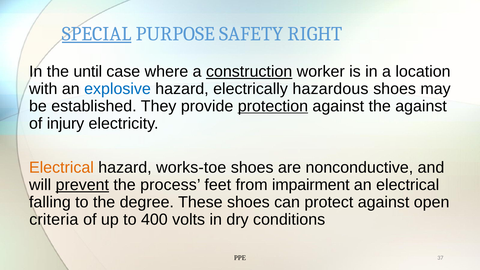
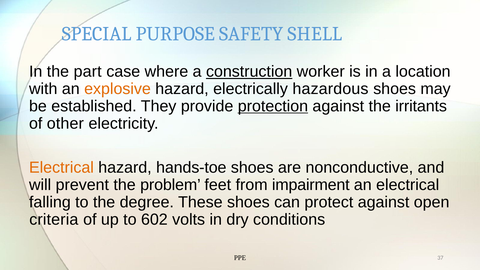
SPECIAL underline: present -> none
RIGHT: RIGHT -> SHELL
until: until -> part
explosive colour: blue -> orange
the against: against -> irritants
injury: injury -> other
works-toe: works-toe -> hands-toe
prevent underline: present -> none
process: process -> problem
400: 400 -> 602
